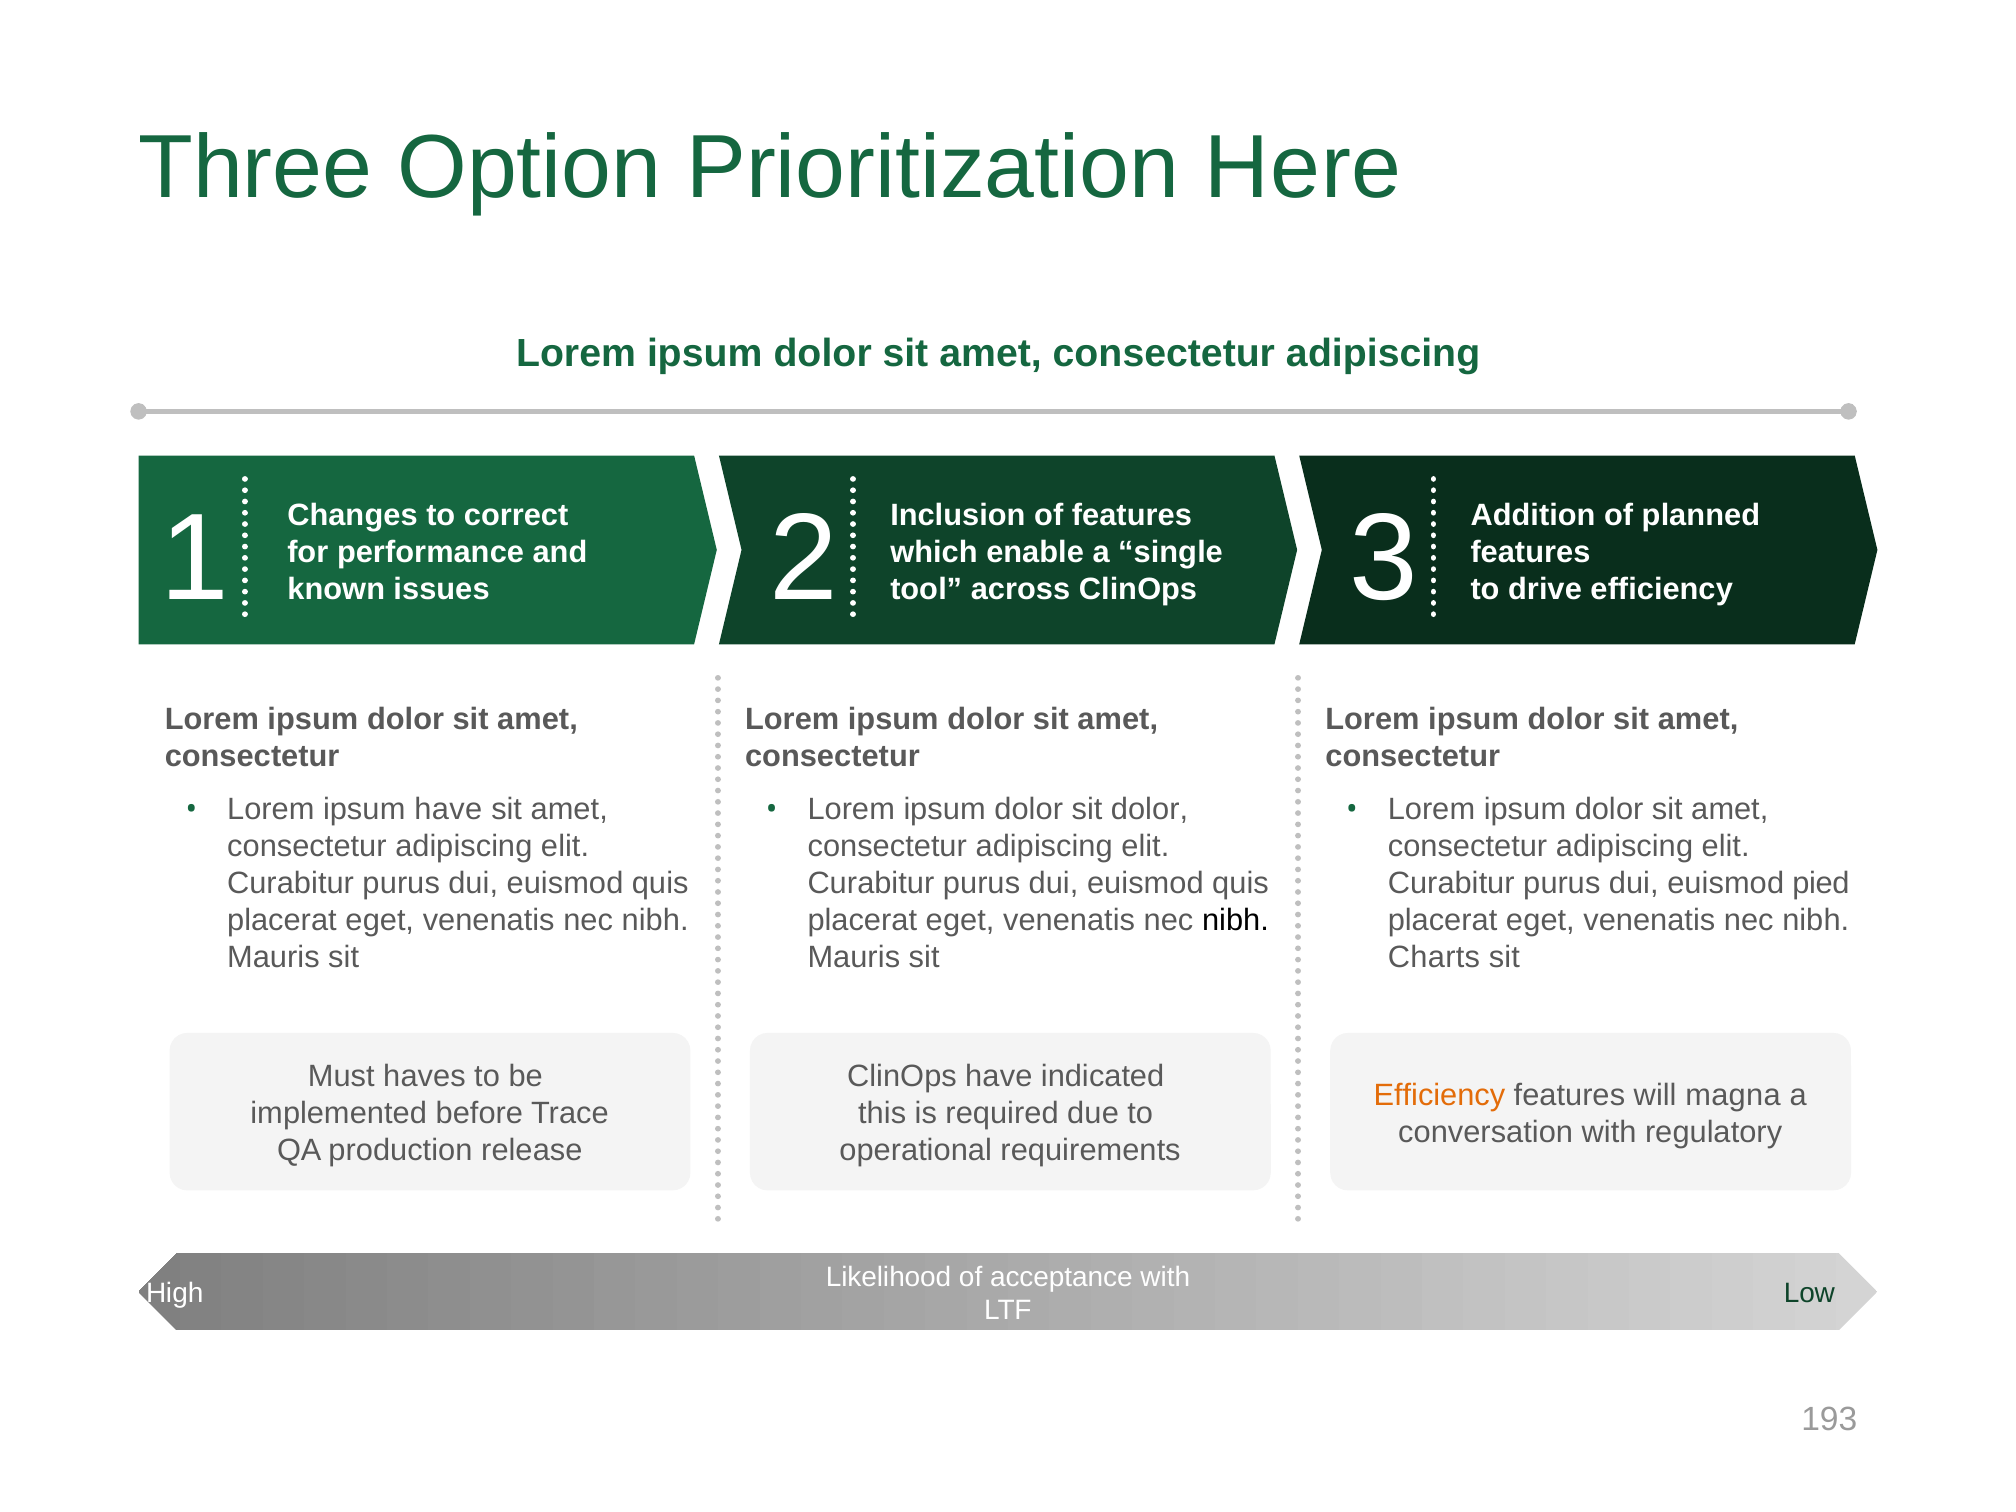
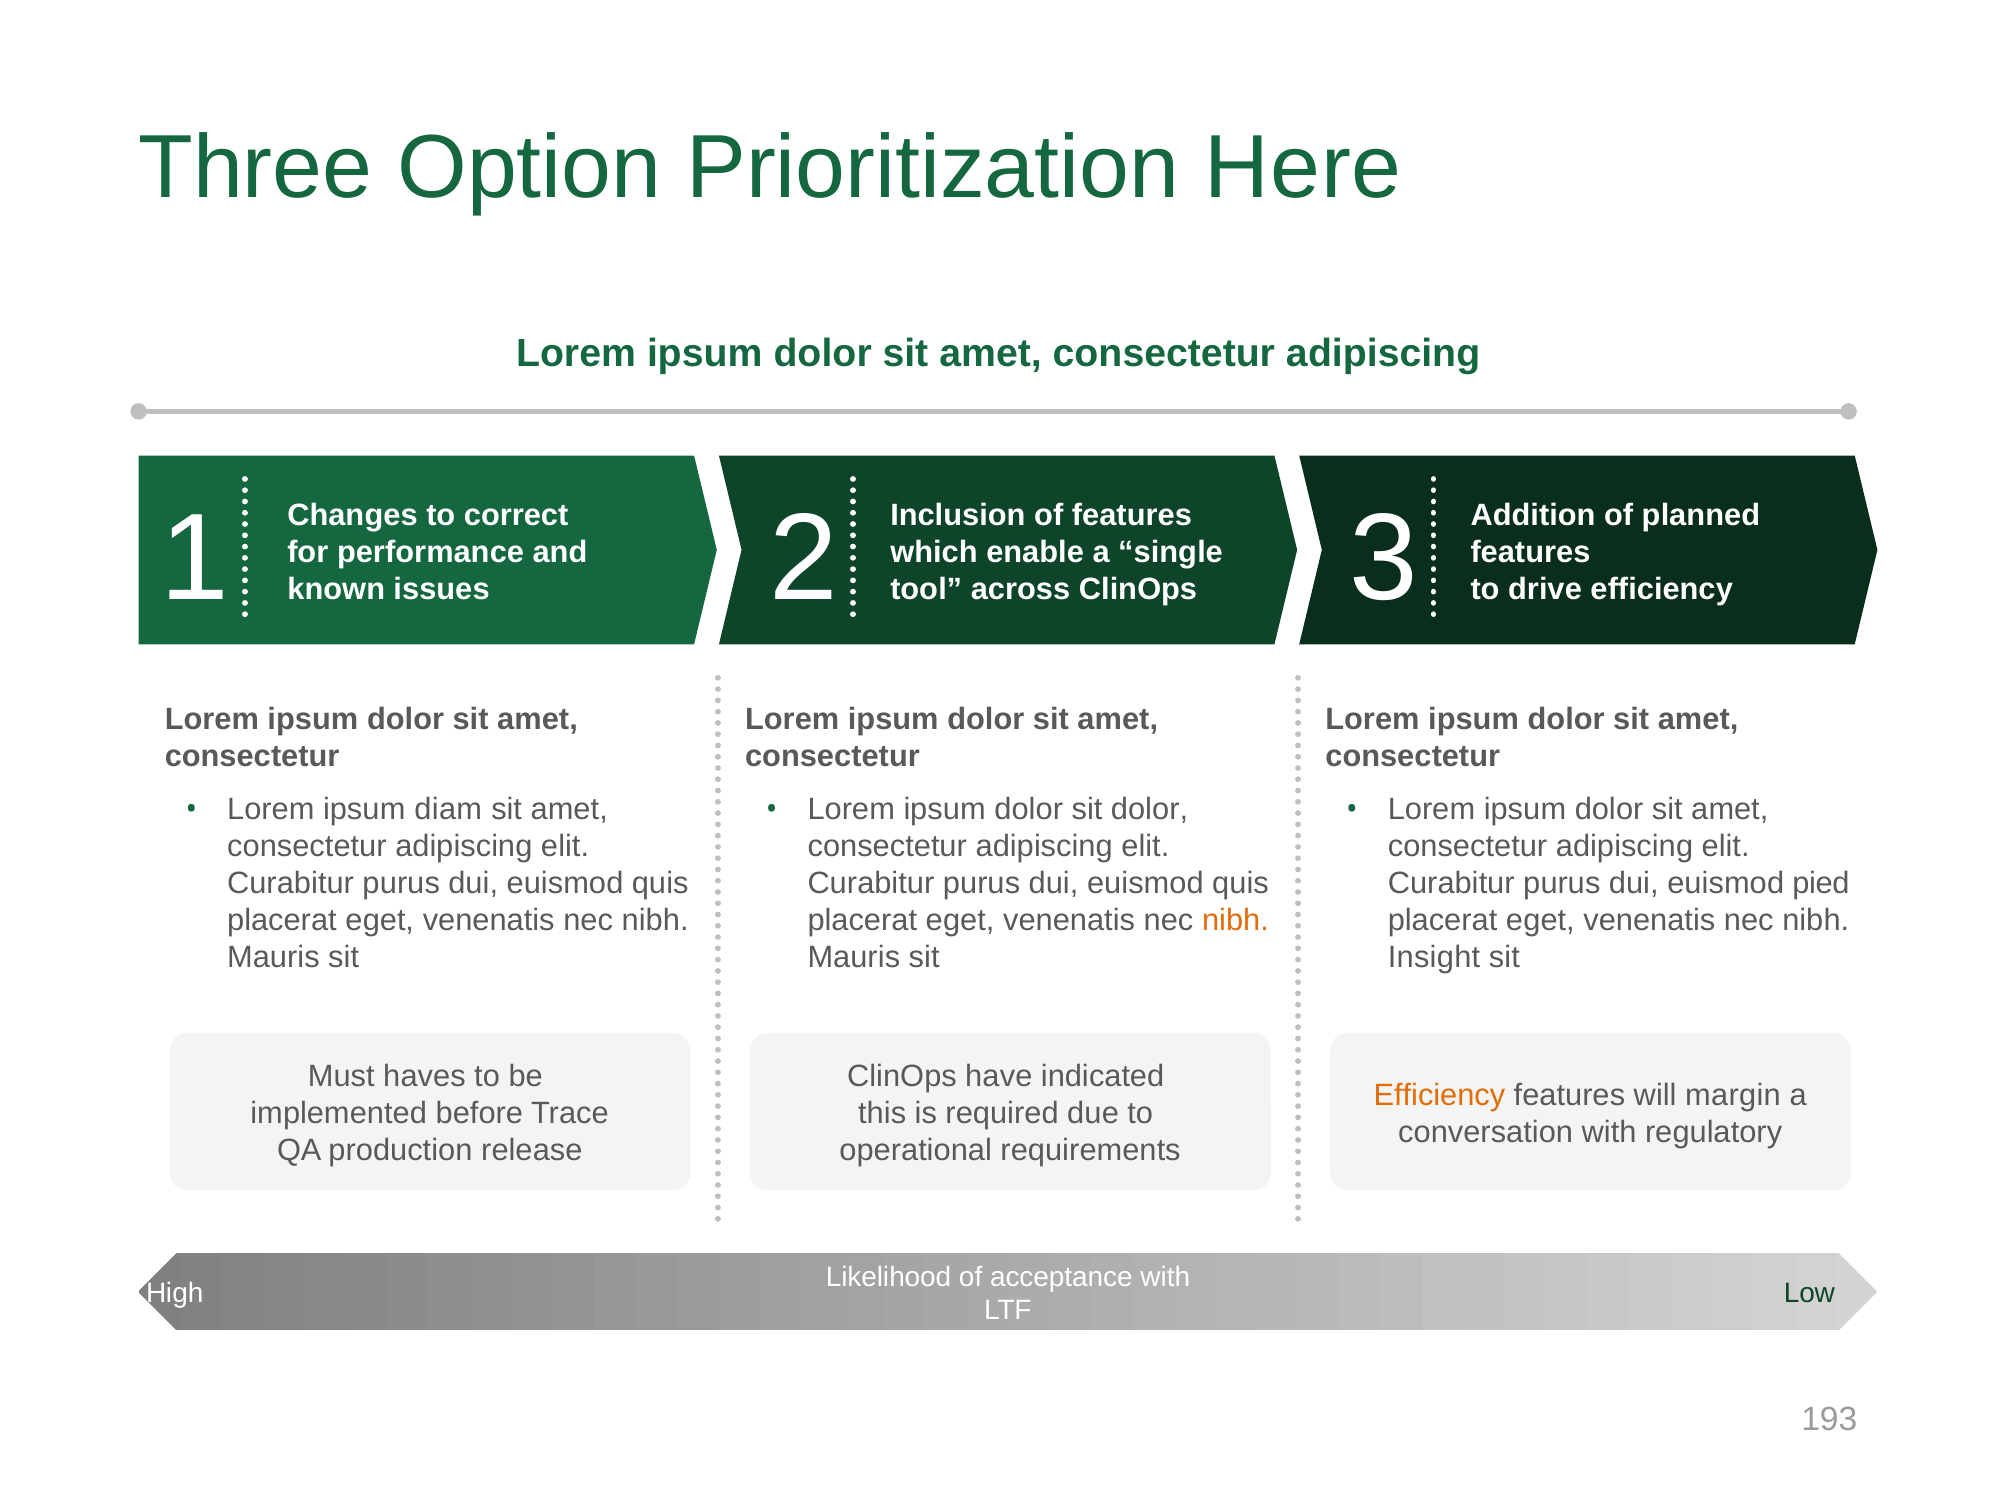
ipsum have: have -> diam
nibh at (1235, 920) colour: black -> orange
Charts: Charts -> Insight
magna: magna -> margin
